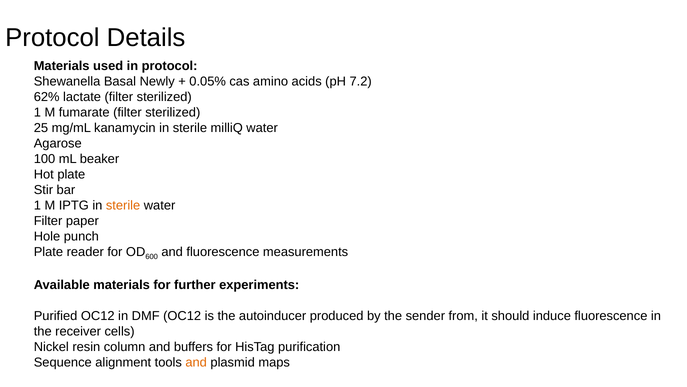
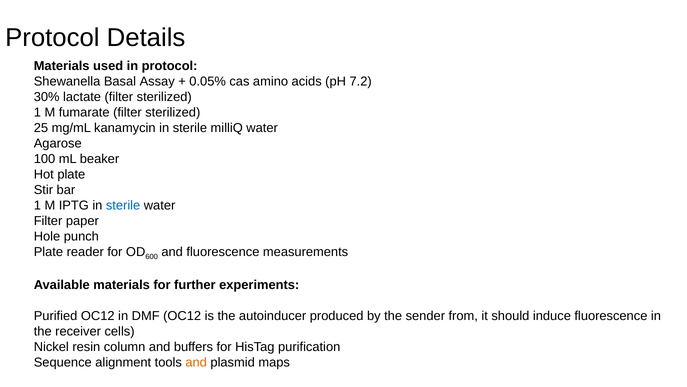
Newly: Newly -> Assay
62%: 62% -> 30%
sterile at (123, 205) colour: orange -> blue
